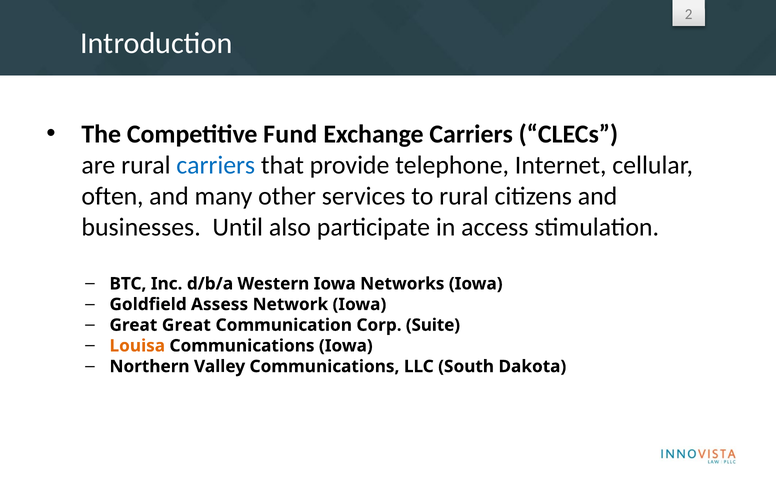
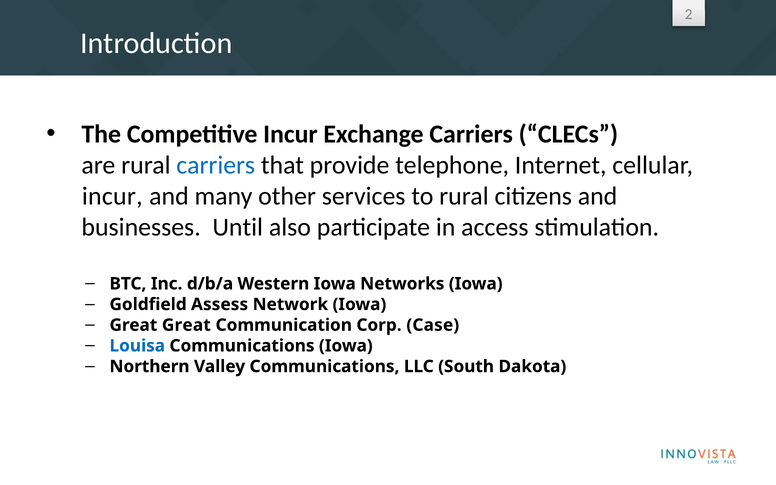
Competitive Fund: Fund -> Incur
often at (113, 196): often -> incur
Suite: Suite -> Case
Louisa colour: orange -> blue
